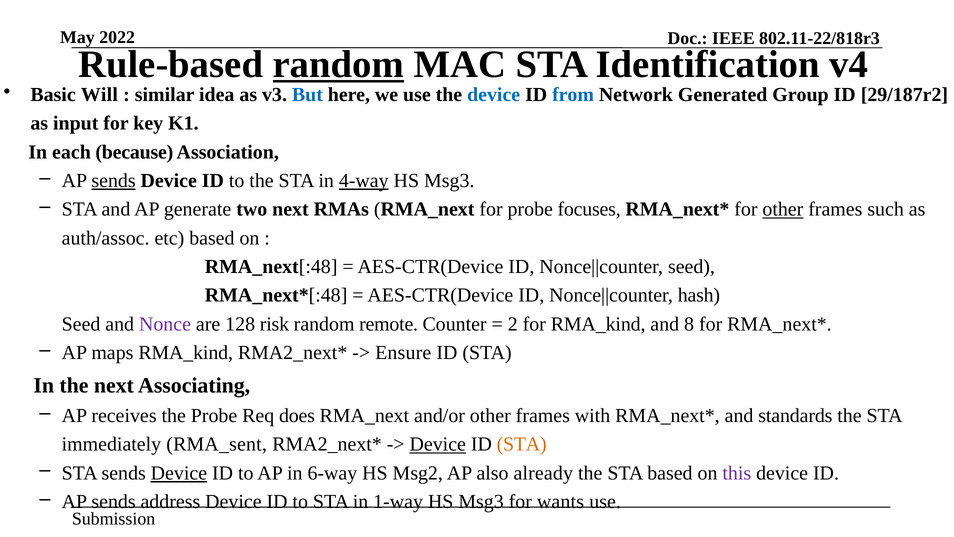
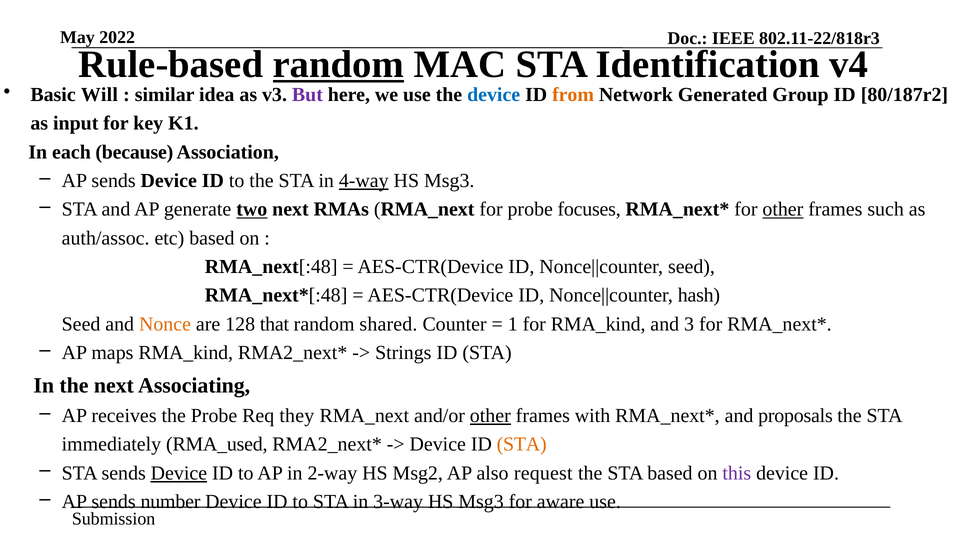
But colour: blue -> purple
from colour: blue -> orange
29/187r2: 29/187r2 -> 80/187r2
sends at (114, 181) underline: present -> none
two underline: none -> present
Nonce colour: purple -> orange
risk: risk -> that
remote: remote -> shared
2: 2 -> 1
8: 8 -> 3
Ensure: Ensure -> Strings
does: does -> they
other at (490, 415) underline: none -> present
standards: standards -> proposals
RMA_sent: RMA_sent -> RMA_used
Device at (438, 444) underline: present -> none
6-way: 6-way -> 2-way
already: already -> request
address: address -> number
1-way: 1-way -> 3-way
wants: wants -> aware
